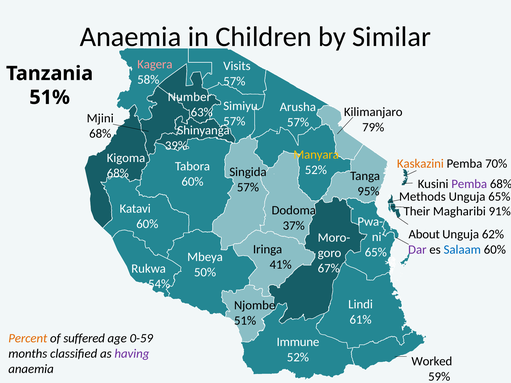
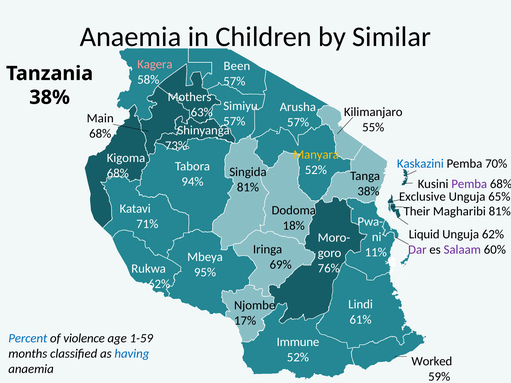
Visits: Visits -> Been
Number: Number -> Mothers
51% at (50, 97): 51% -> 38%
Mjini: Mjini -> Main
79%: 79% -> 55%
39%: 39% -> 73%
Kaskazini colour: orange -> blue
60% at (192, 182): 60% -> 94%
57% at (248, 187): 57% -> 81%
95% at (369, 191): 95% -> 38%
Methods: Methods -> Exclusive
Magharibi 91%: 91% -> 81%
60% at (147, 224): 60% -> 71%
37%: 37% -> 18%
About: About -> Liquid
Salaam colour: blue -> purple
65% at (376, 253): 65% -> 11%
41%: 41% -> 69%
67%: 67% -> 76%
50%: 50% -> 95%
54% at (159, 284): 54% -> 62%
51% at (245, 321): 51% -> 17%
Percent colour: orange -> blue
suffered: suffered -> violence
0-59: 0-59 -> 1-59
having colour: purple -> blue
